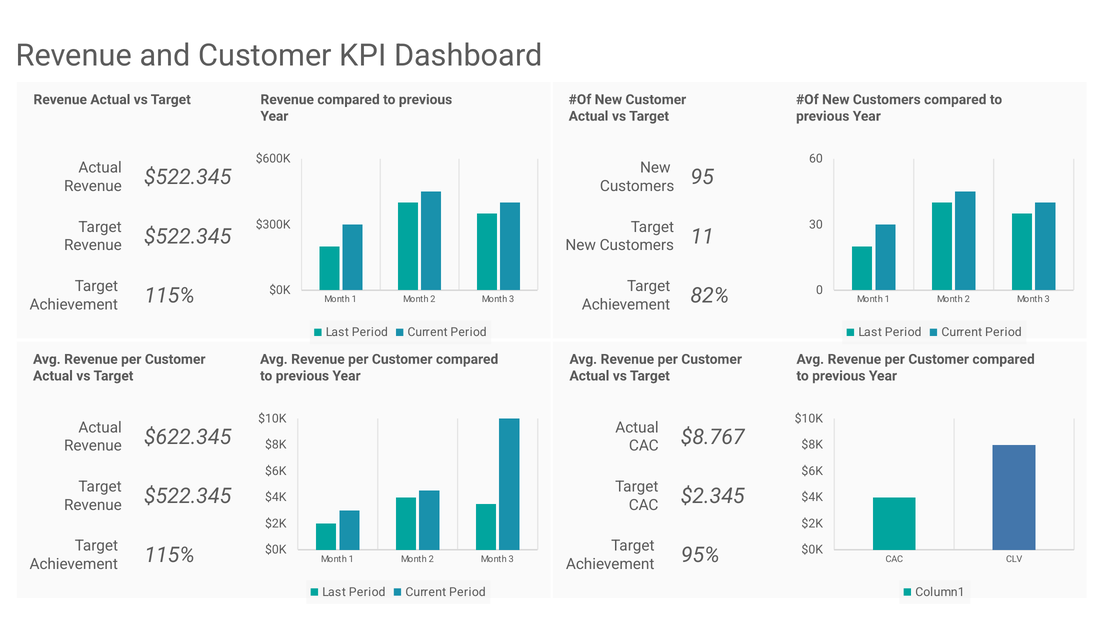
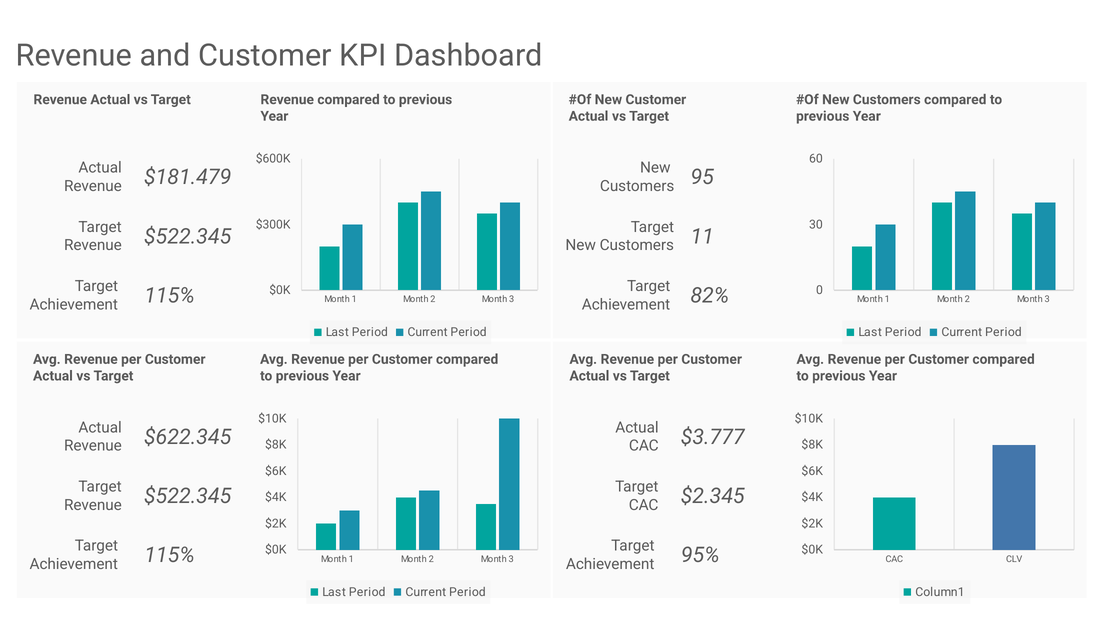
$522.345 at (188, 177): $522.345 -> $181.479
$8.767: $8.767 -> $3.777
